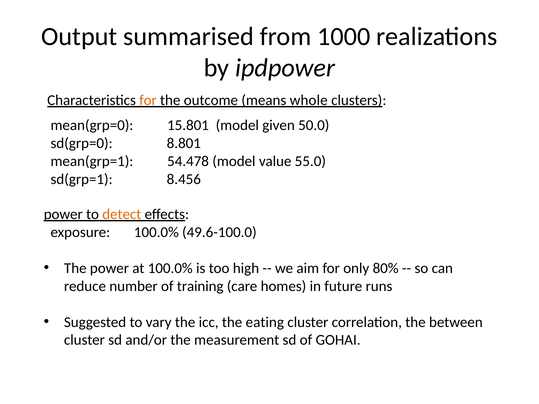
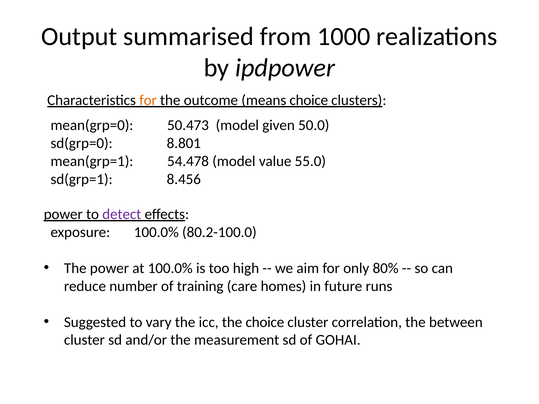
means whole: whole -> choice
15.801: 15.801 -> 50.473
detect colour: orange -> purple
49.6-100.0: 49.6-100.0 -> 80.2-100.0
the eating: eating -> choice
